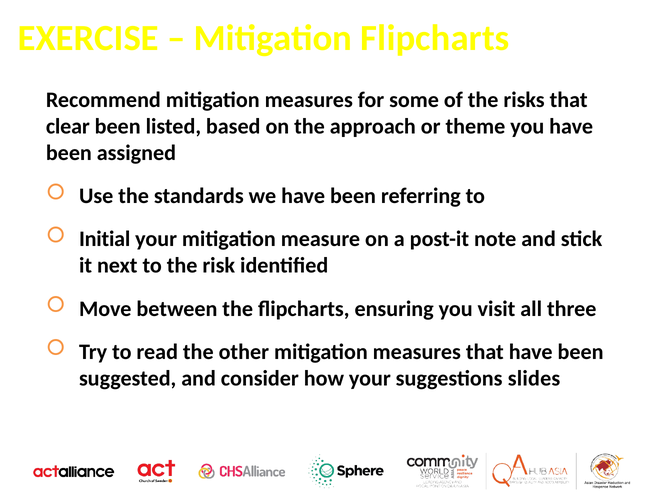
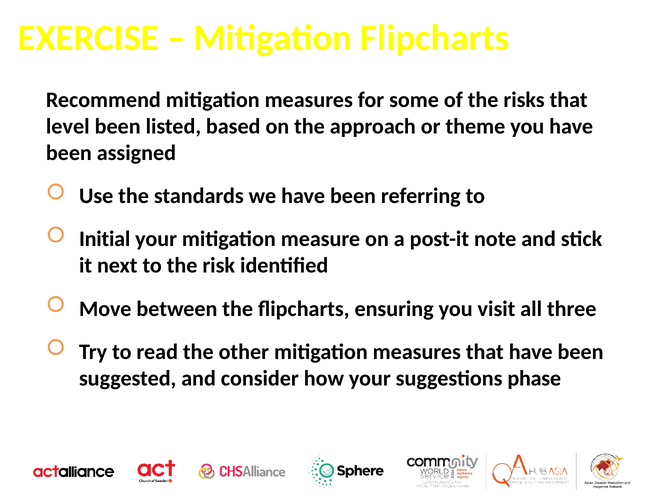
clear: clear -> level
slides: slides -> phase
